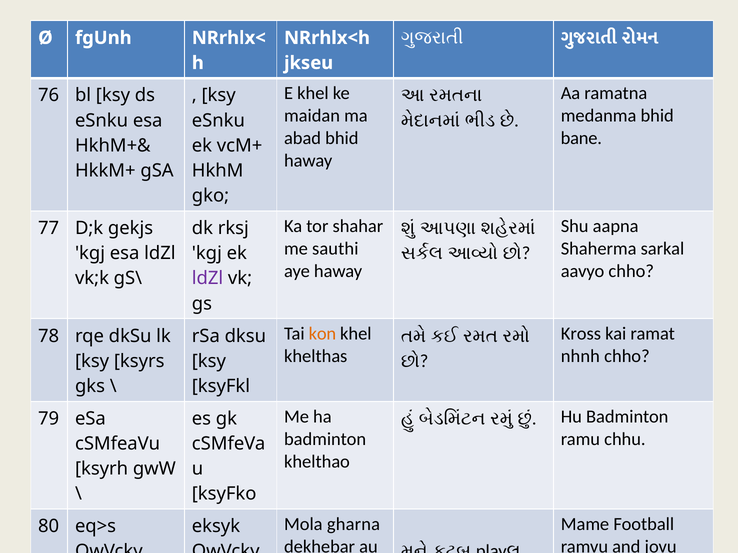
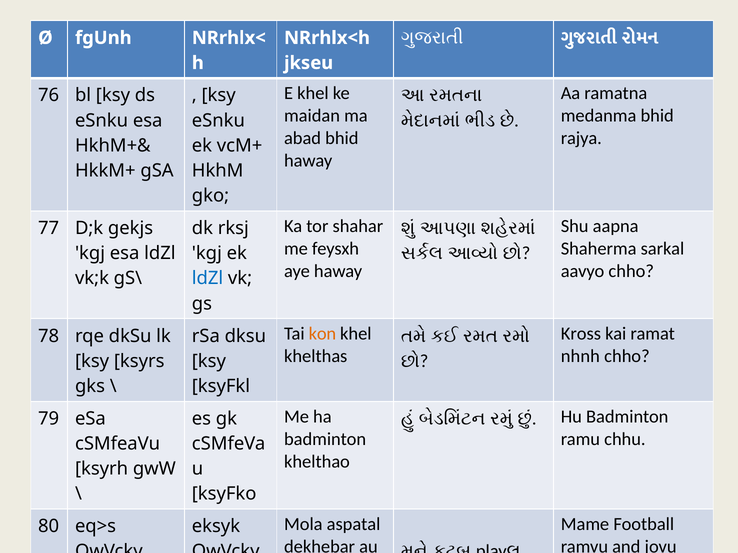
bane at (581, 138): bane -> rajya
sauthi: sauthi -> feysxh
ldZl at (208, 279) colour: purple -> blue
gharna: gharna -> aspatal
